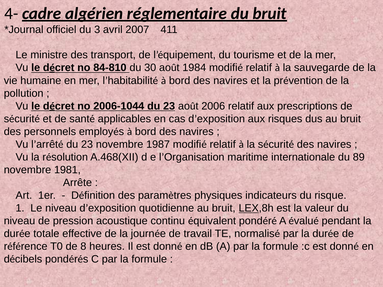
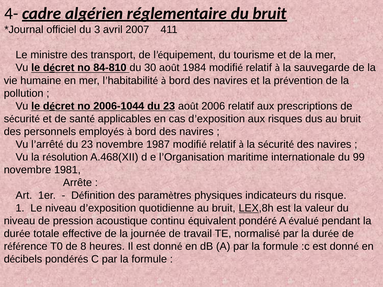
89: 89 -> 99
